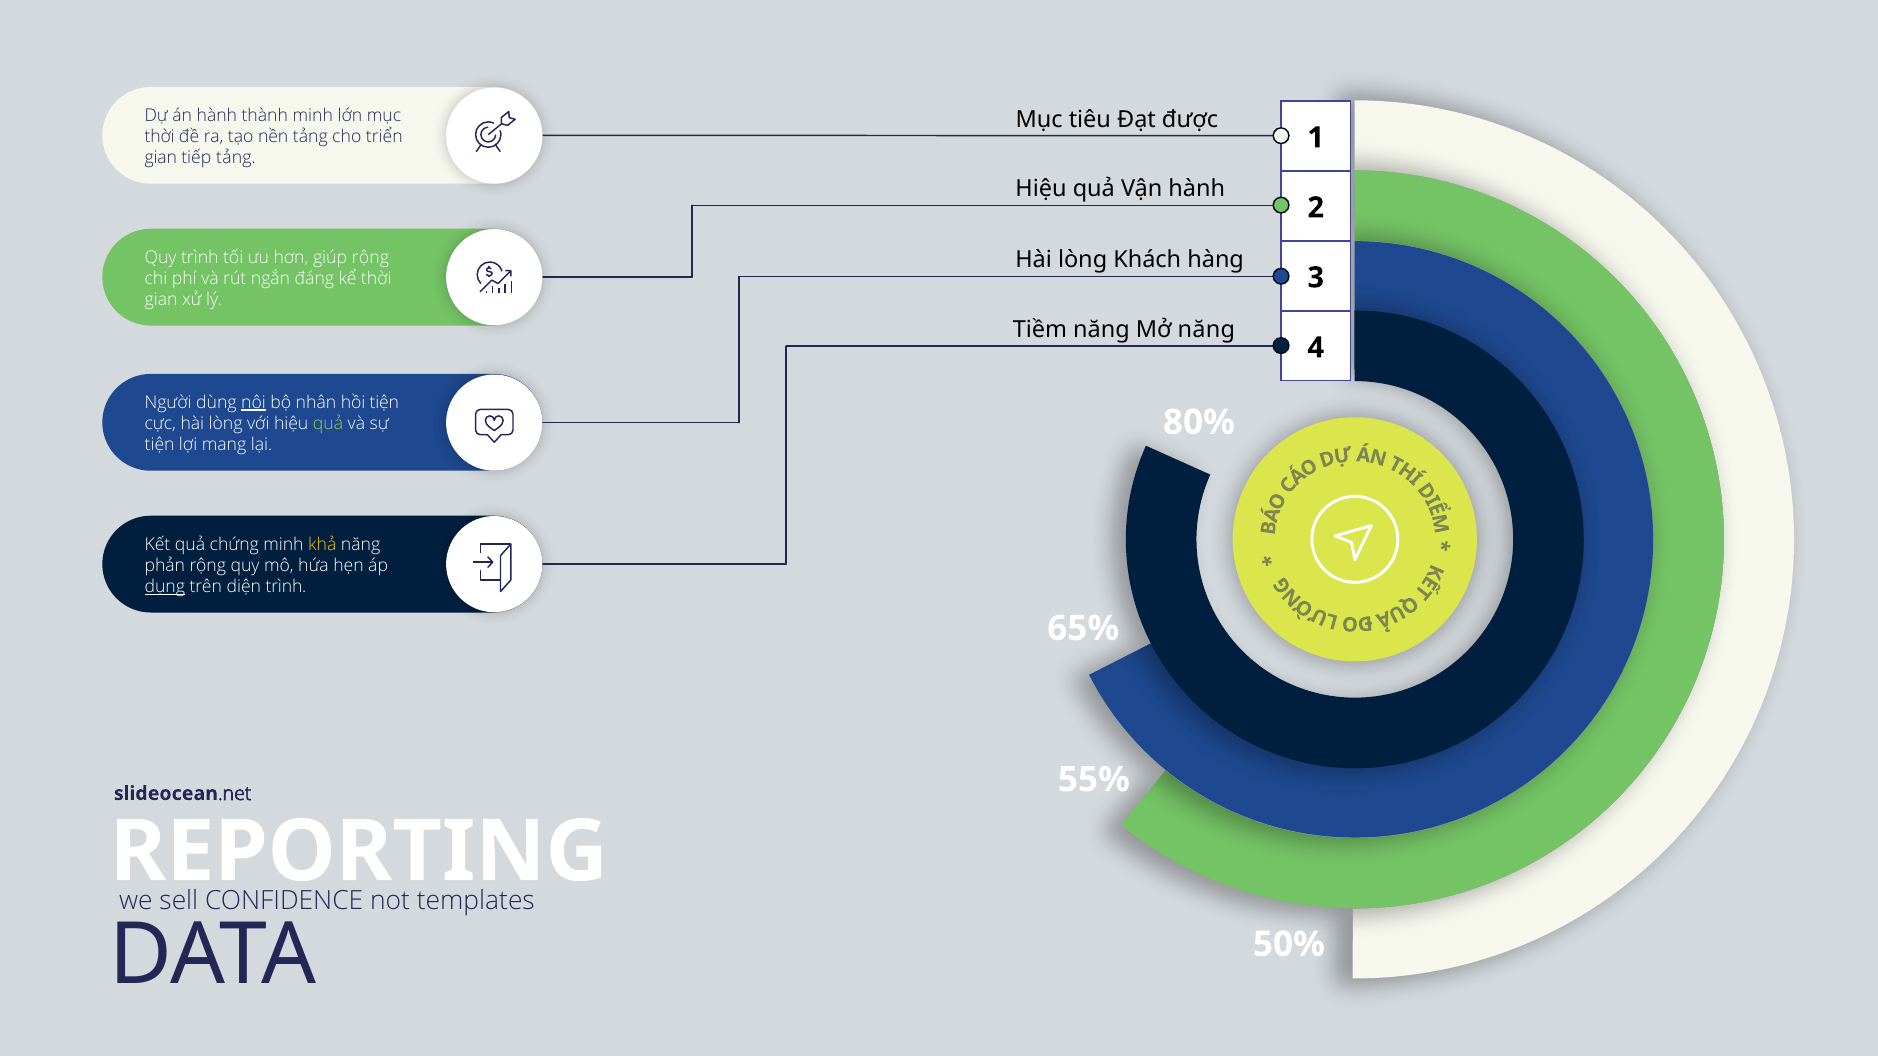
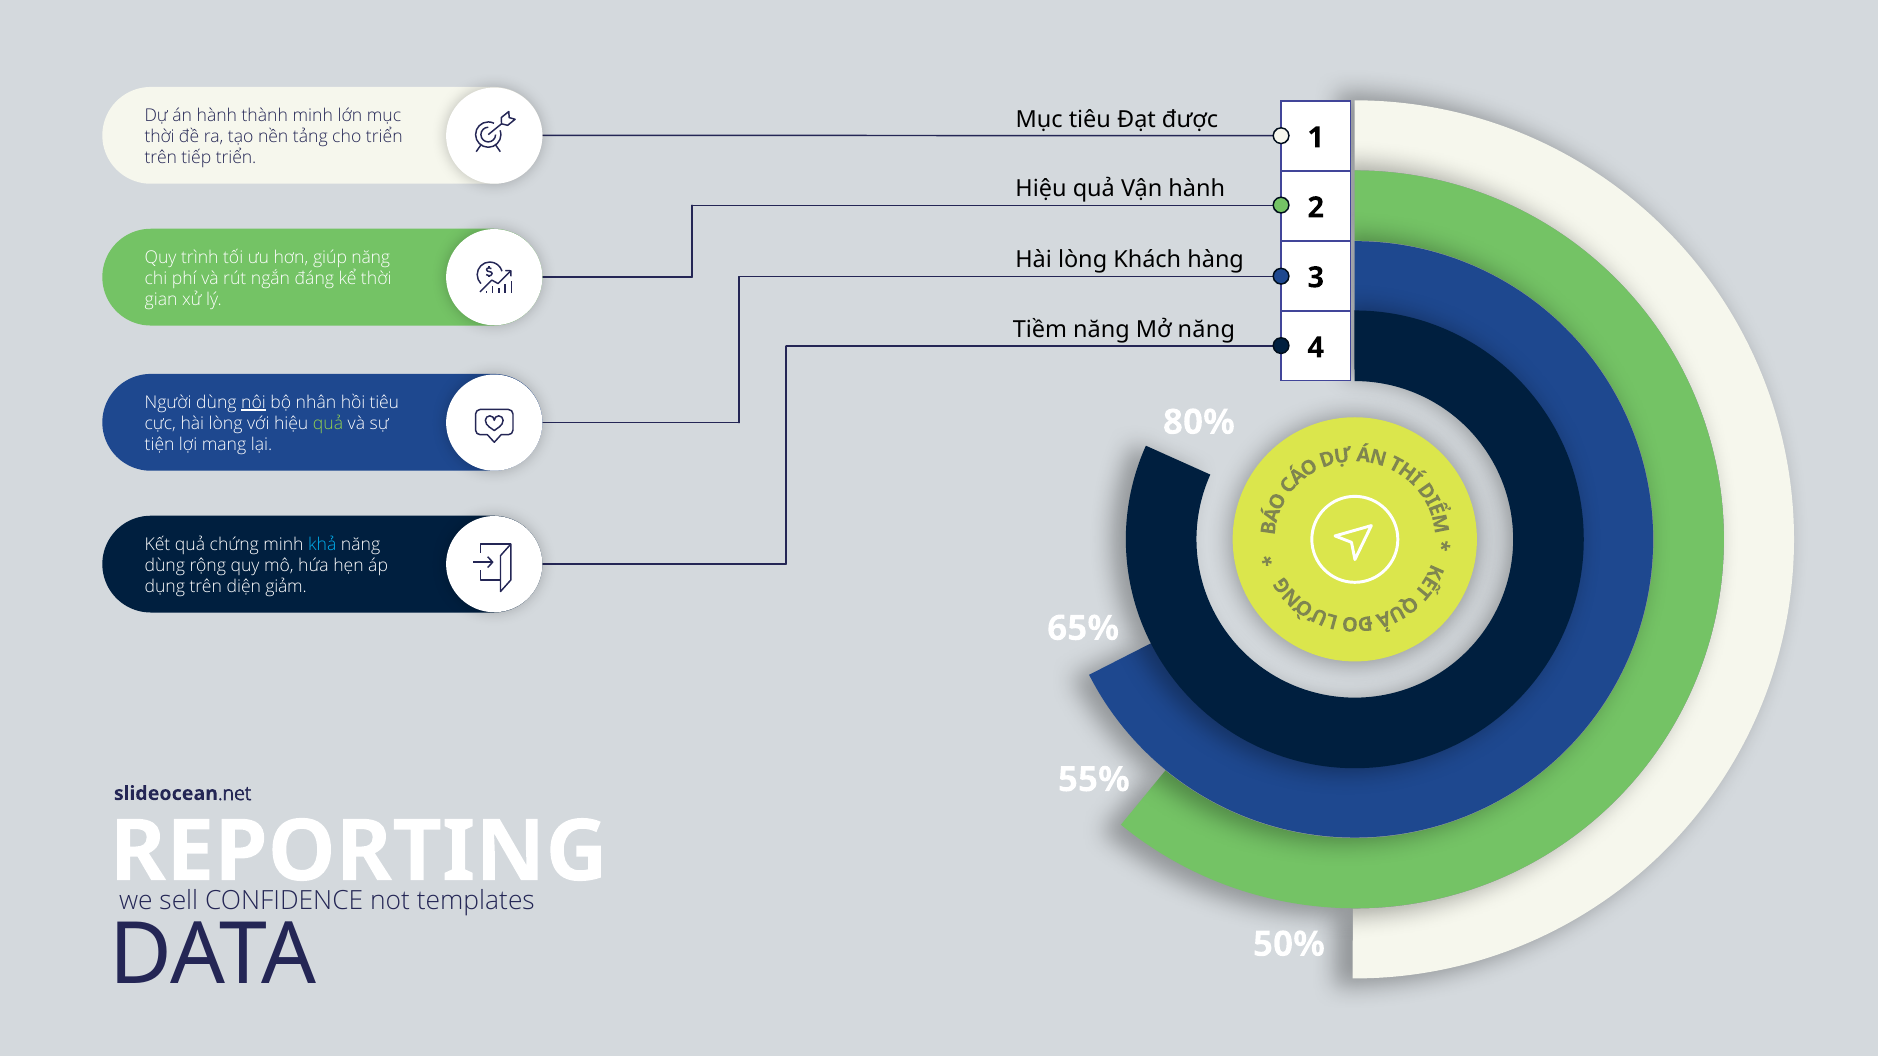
gian at (161, 158): gian -> trên
tiếp tảng: tảng -> triển
giúp rộng: rộng -> năng
hồi tiện: tiện -> tiêu
khả colour: yellow -> light blue
phản at (165, 566): phản -> dùng
dụng underline: present -> none
diện trình: trình -> giảm
